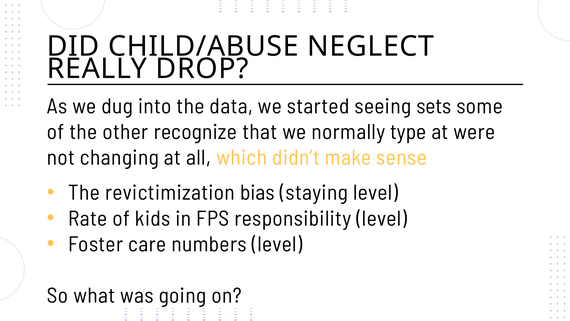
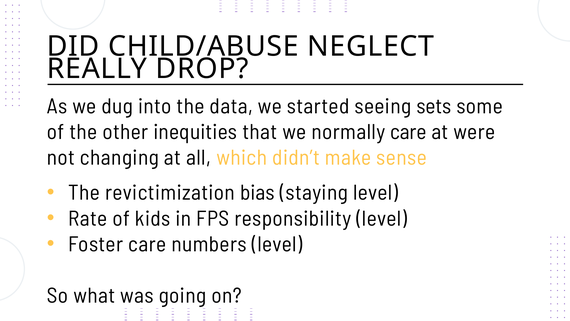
recognize: recognize -> inequities
normally type: type -> care
